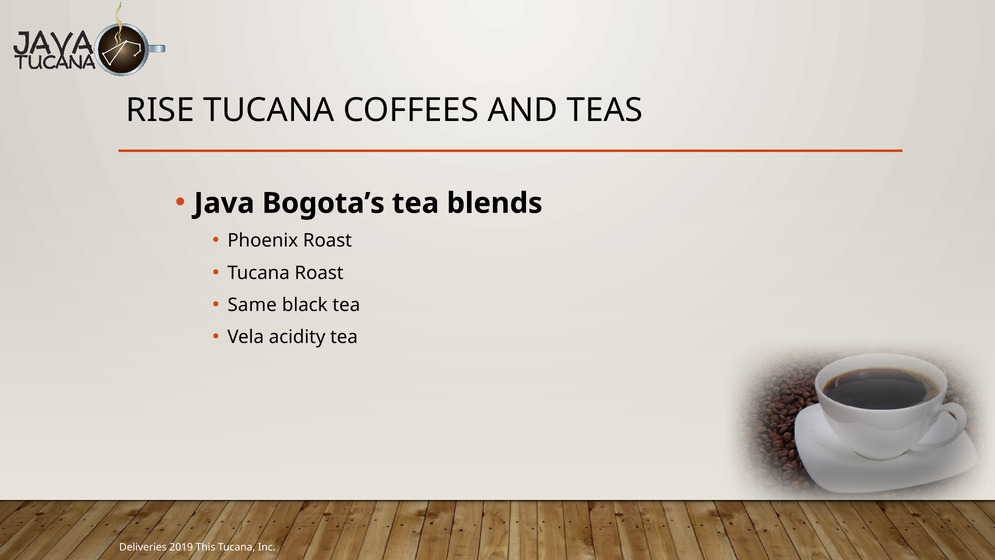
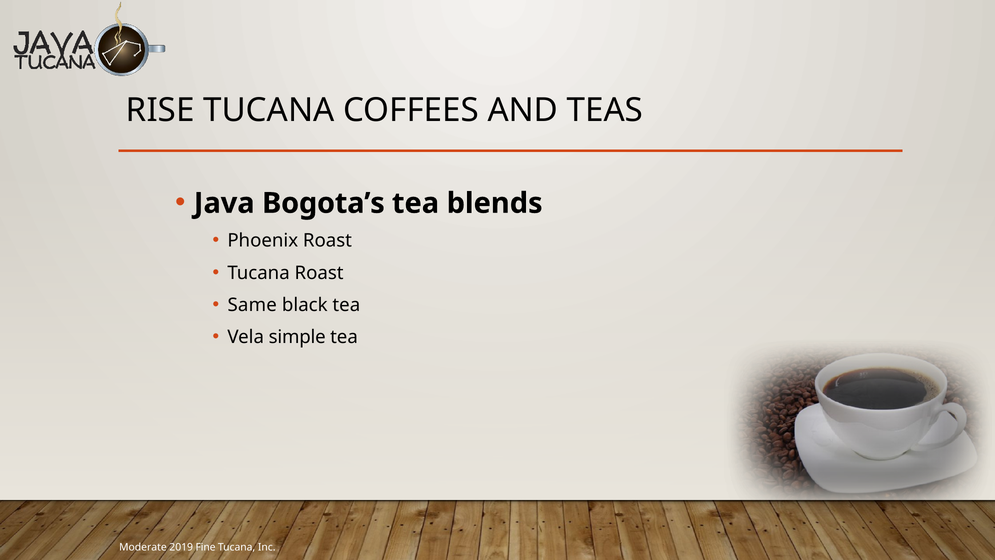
acidity: acidity -> simple
Deliveries: Deliveries -> Moderate
This: This -> Fine
